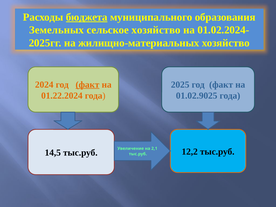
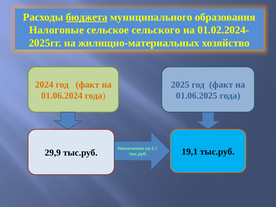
Земельных: Земельных -> Налоговые
сельское хозяйство: хозяйство -> сельского
факт at (87, 85) underline: present -> none
01.22.2024: 01.22.2024 -> 01.06.2024
01.02.9025: 01.02.9025 -> 01.06.2025
14,5: 14,5 -> 29,9
12,2: 12,2 -> 19,1
